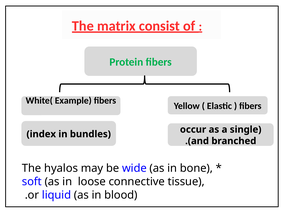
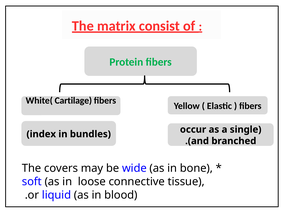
Example: Example -> Cartilage
hyalos: hyalos -> covers
